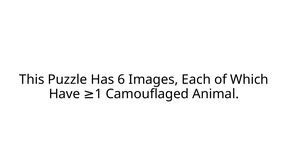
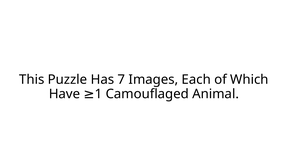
6: 6 -> 7
